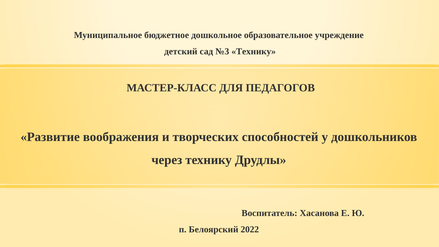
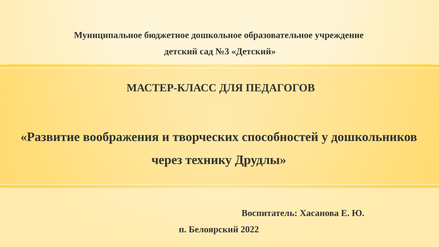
№3 Технику: Технику -> Детский
